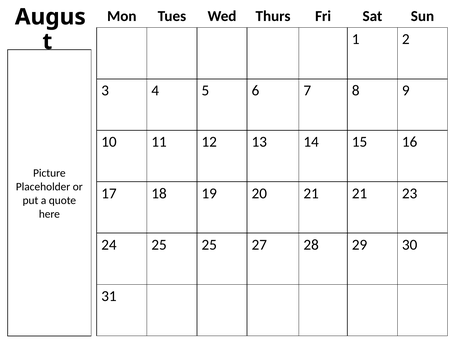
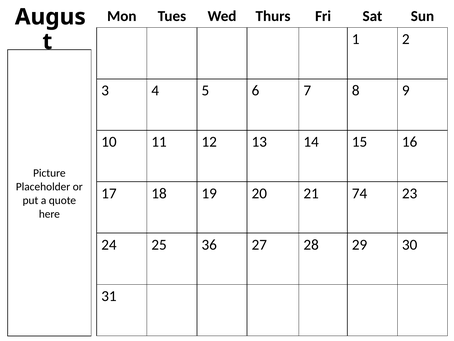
21 21: 21 -> 74
25 25: 25 -> 36
